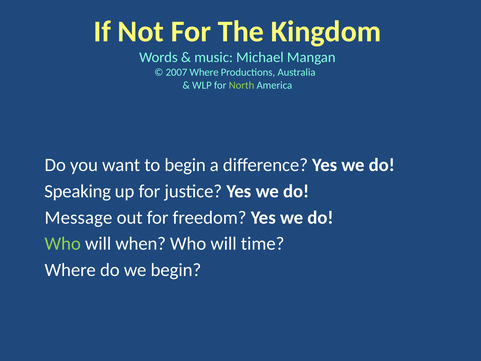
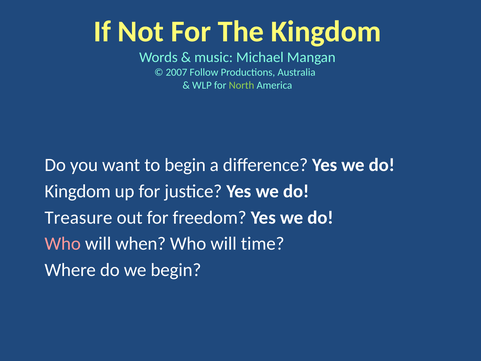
2007 Where: Where -> Follow
Speaking at (78, 191): Speaking -> Kingdom
Message: Message -> Treasure
Who at (63, 244) colour: light green -> pink
